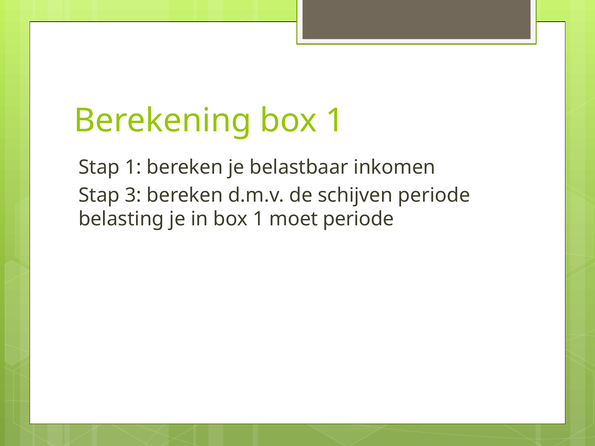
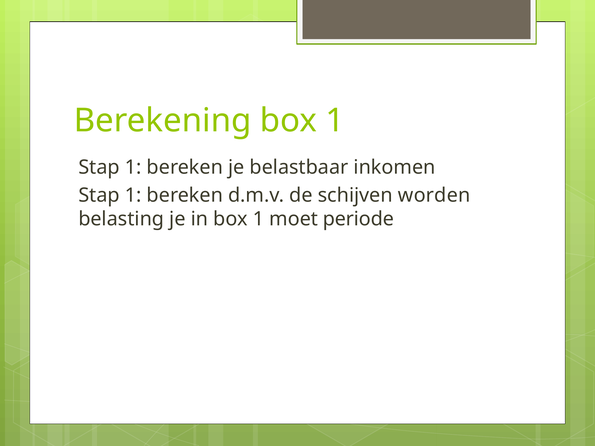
3 at (133, 195): 3 -> 1
schijven periode: periode -> worden
